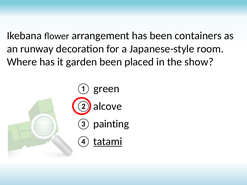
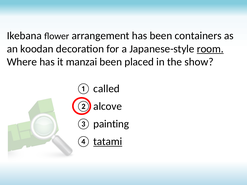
runway: runway -> koodan
room underline: none -> present
garden: garden -> manzai
green: green -> called
